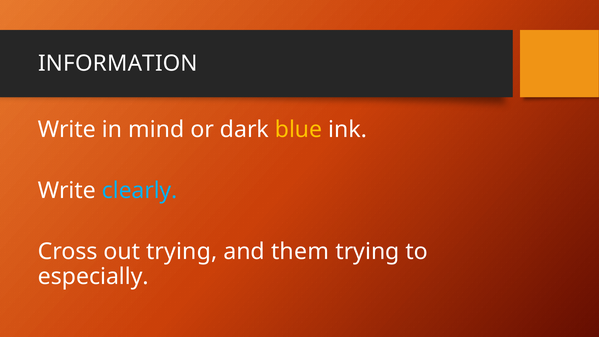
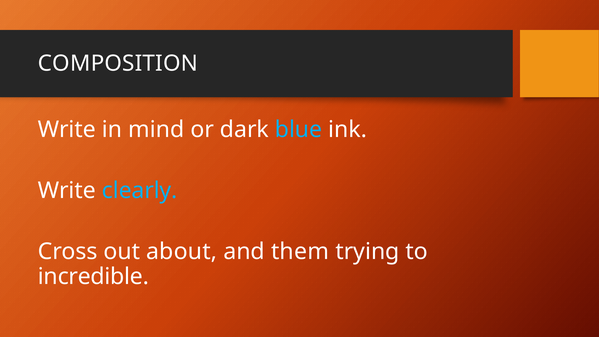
INFORMATION: INFORMATION -> COMPOSITION
blue colour: yellow -> light blue
out trying: trying -> about
especially: especially -> incredible
